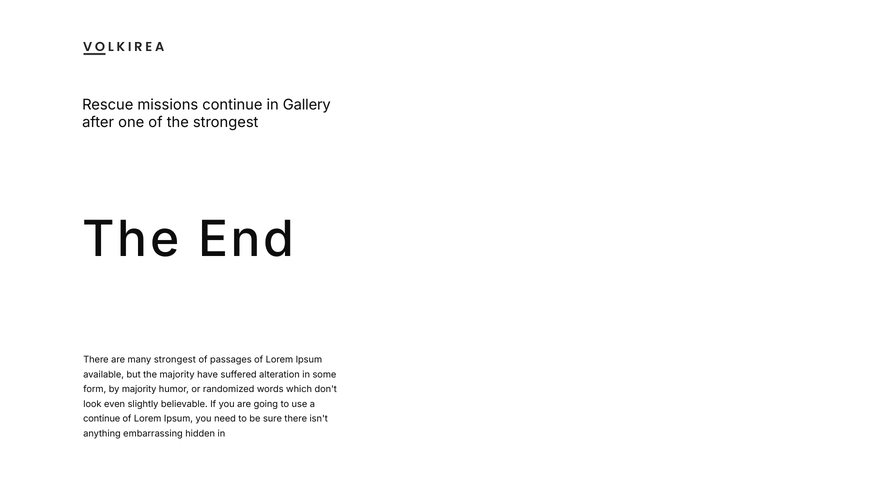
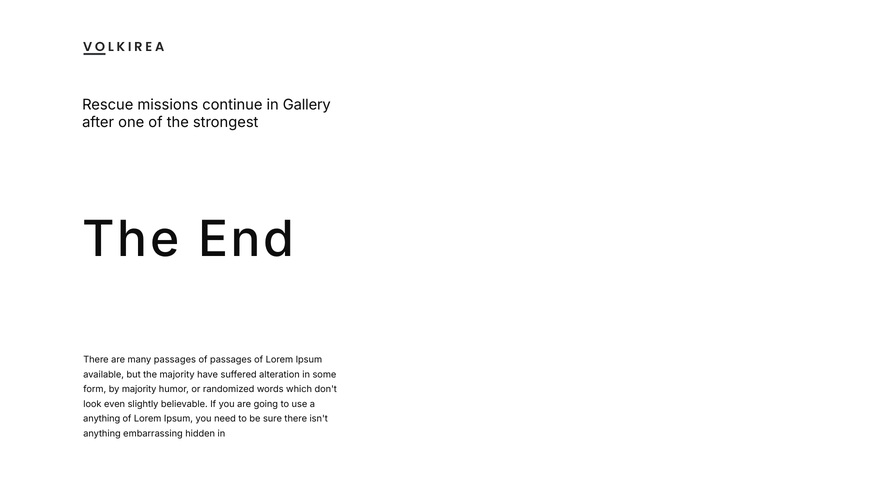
many strongest: strongest -> passages
continue at (102, 419): continue -> anything
